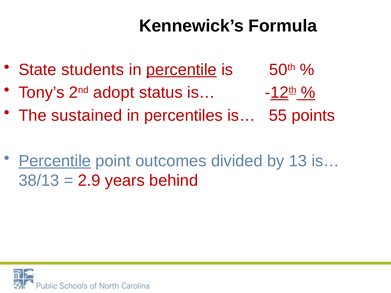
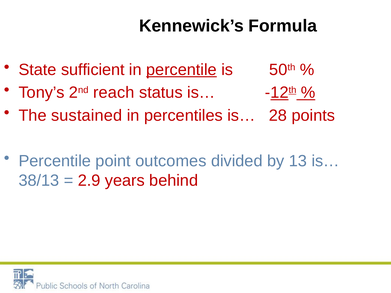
students: students -> sufficient
adopt: adopt -> reach
55: 55 -> 28
Percentile at (55, 161) underline: present -> none
